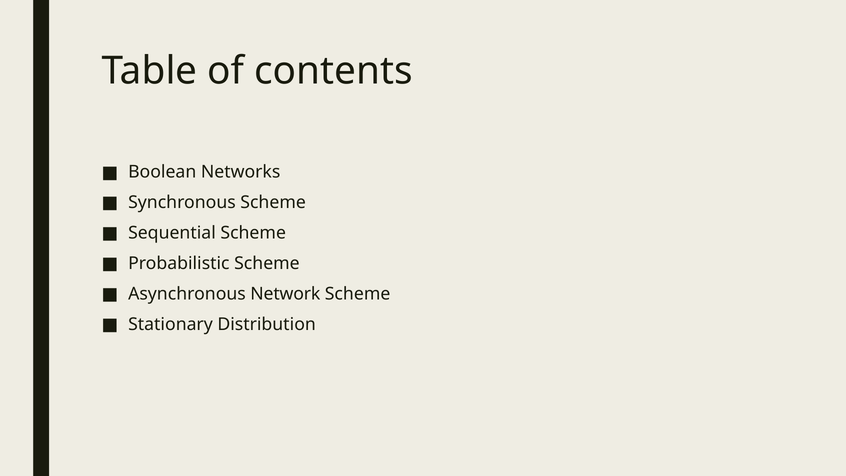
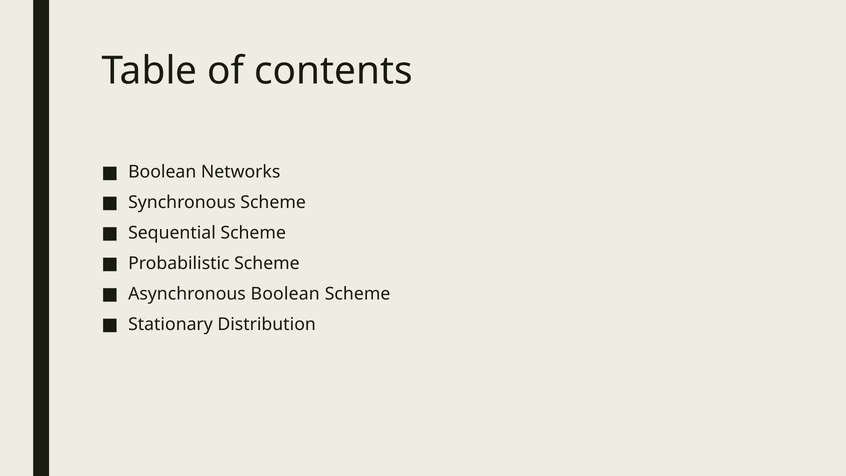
Asynchronous Network: Network -> Boolean
